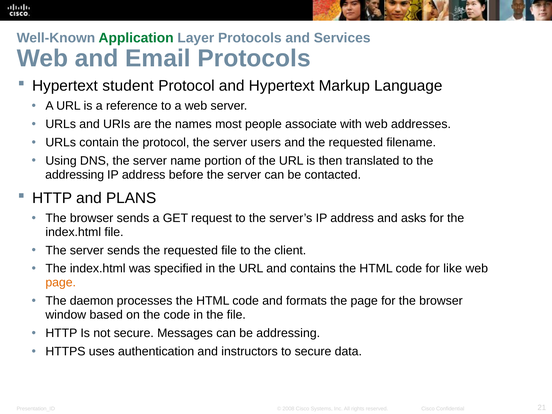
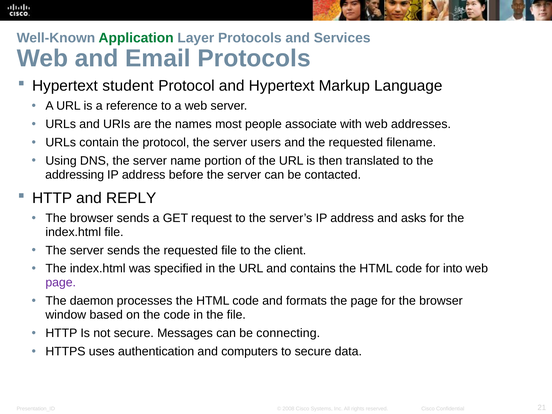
PLANS: PLANS -> REPLY
like: like -> into
page at (61, 283) colour: orange -> purple
be addressing: addressing -> connecting
instructors: instructors -> computers
